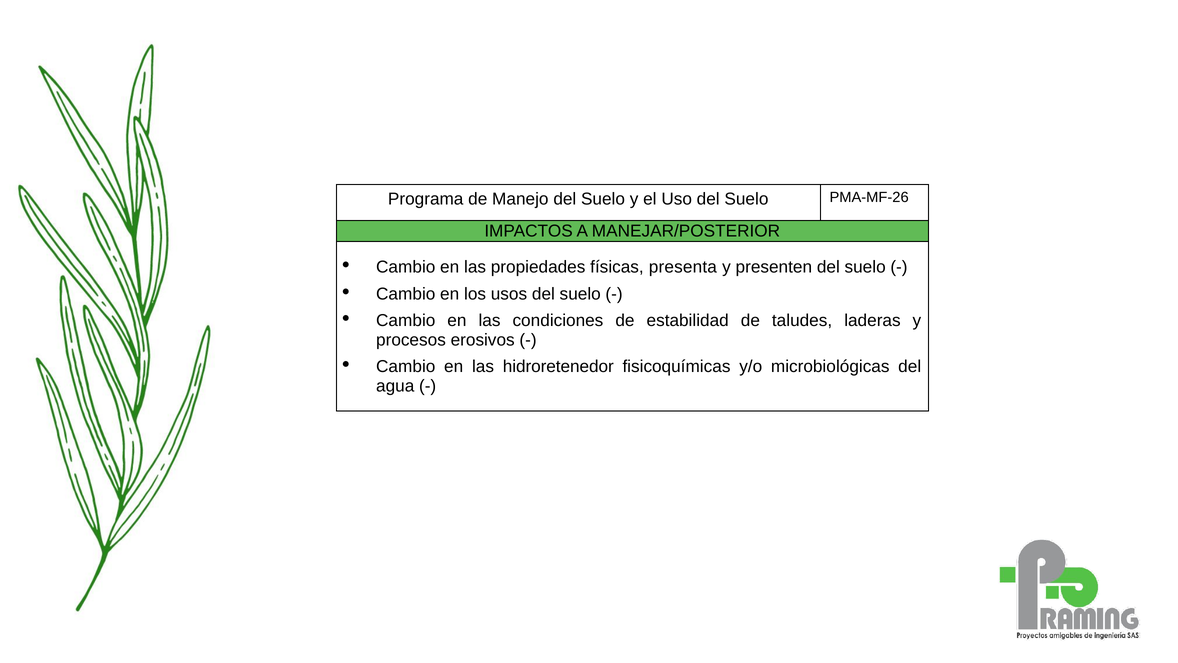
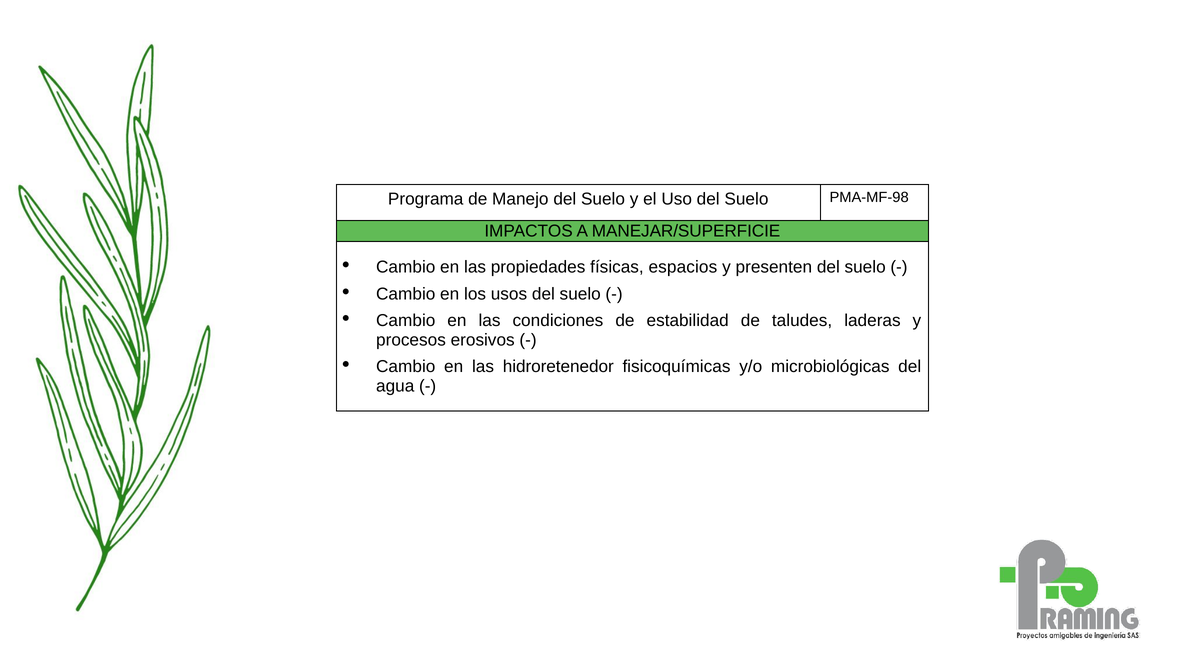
PMA-MF-26: PMA-MF-26 -> PMA-MF-98
MANEJAR/POSTERIOR: MANEJAR/POSTERIOR -> MANEJAR/SUPERFICIE
presenta: presenta -> espacios
